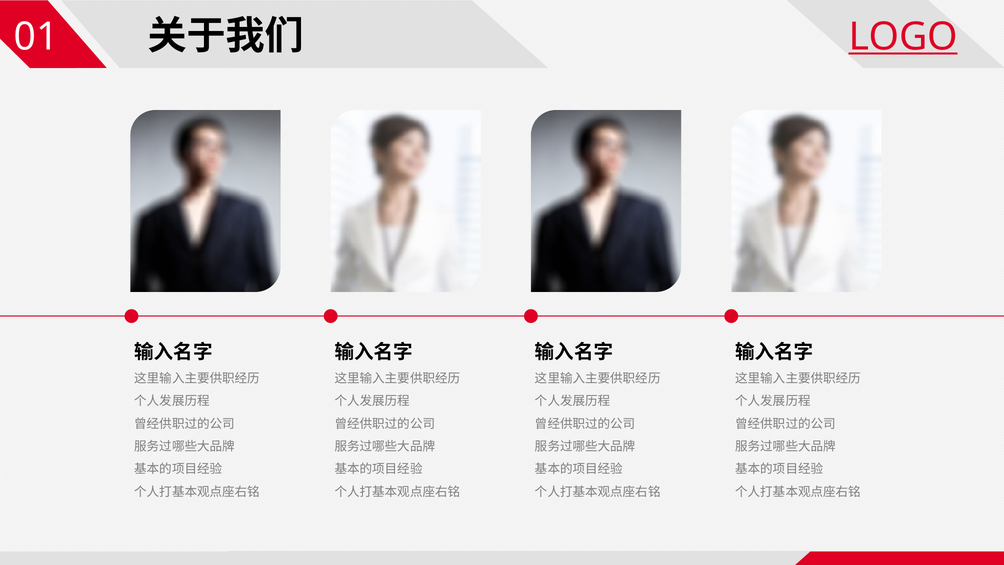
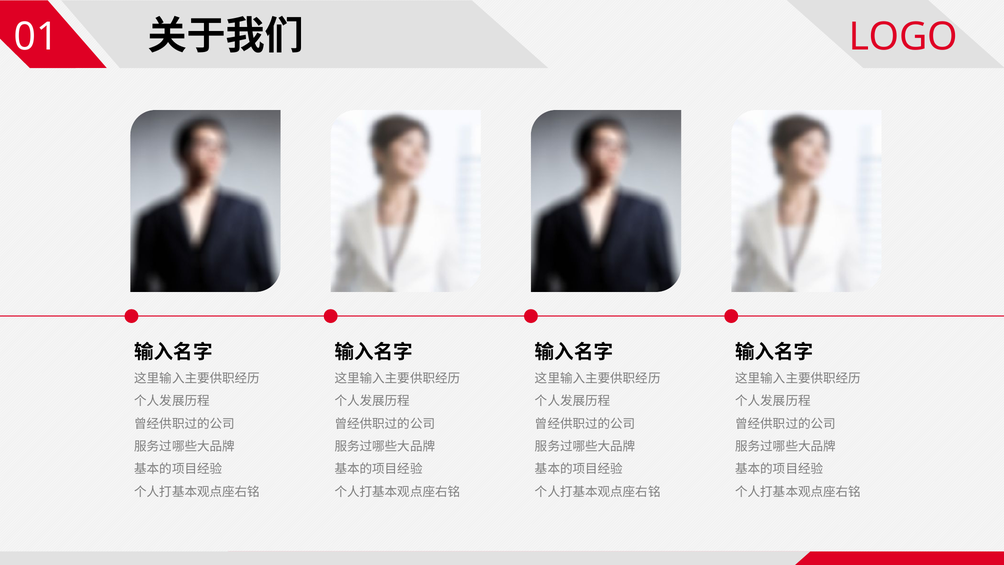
LOGO underline: present -> none
